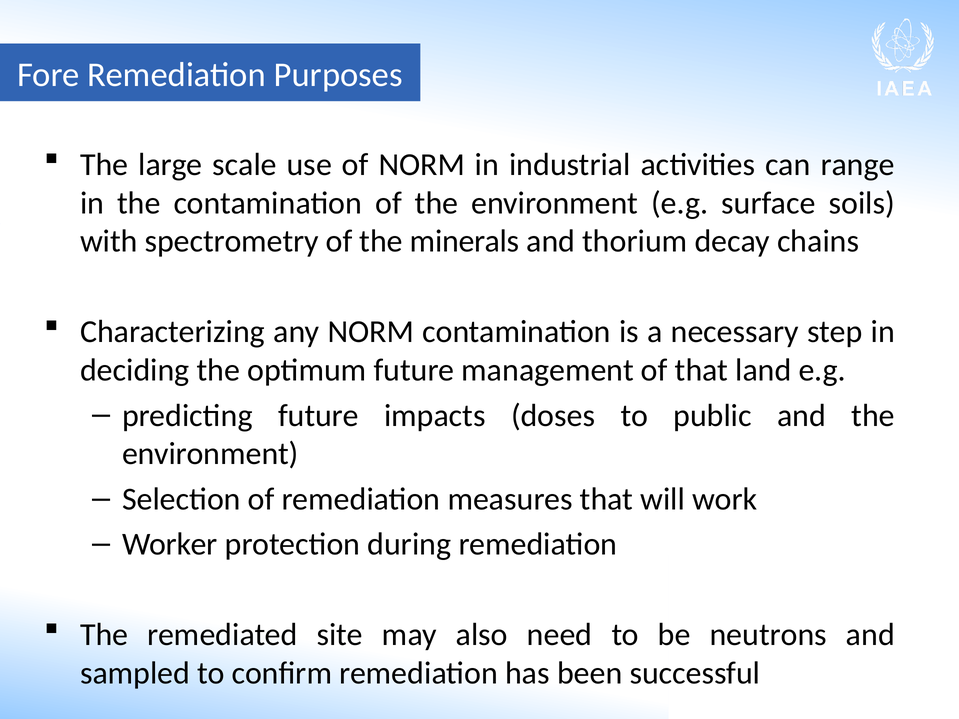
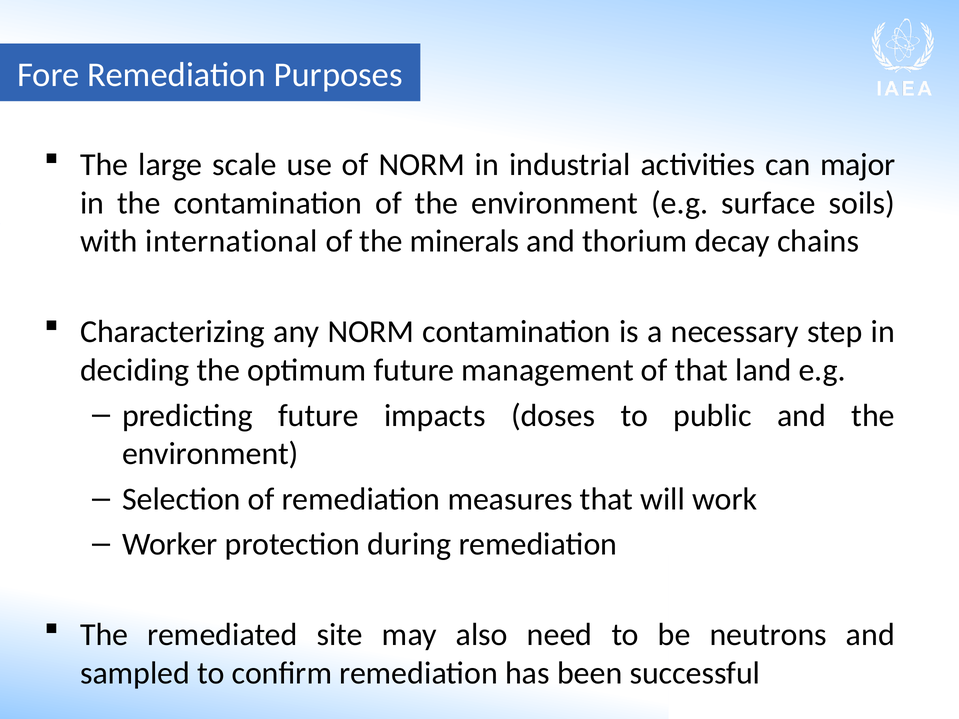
range: range -> major
spectrometry: spectrometry -> international
